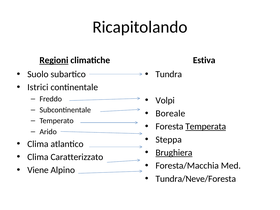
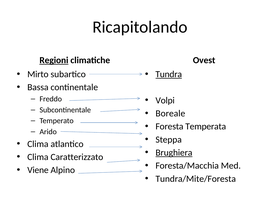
Estiva: Estiva -> Ovest
Suolo: Suolo -> Mirto
Tundra underline: none -> present
Istrici: Istrici -> Bassa
Temperata underline: present -> none
Tundra/Neve/Foresta: Tundra/Neve/Foresta -> Tundra/Mite/Foresta
